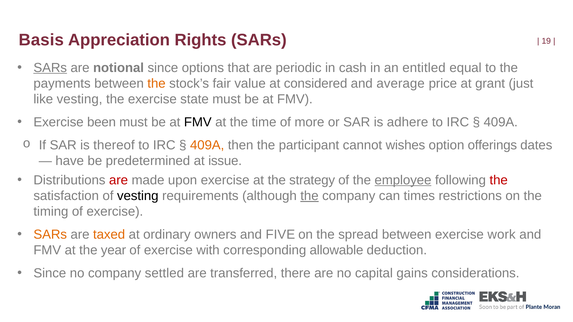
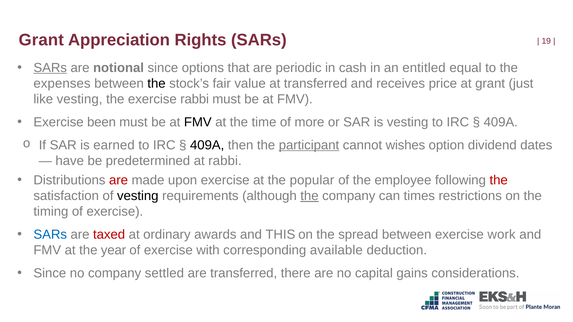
Basis at (41, 40): Basis -> Grant
payments: payments -> expenses
the at (156, 84) colour: orange -> black
at considered: considered -> transferred
average: average -> receives
exercise state: state -> rabbi
is adhere: adhere -> vesting
thereof: thereof -> earned
409A at (207, 145) colour: orange -> black
participant underline: none -> present
offerings: offerings -> dividend
at issue: issue -> rabbi
strategy: strategy -> popular
employee underline: present -> none
SARs at (50, 235) colour: orange -> blue
taxed colour: orange -> red
owners: owners -> awards
FIVE: FIVE -> THIS
allowable: allowable -> available
